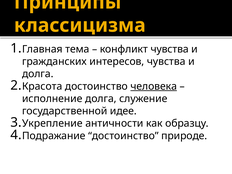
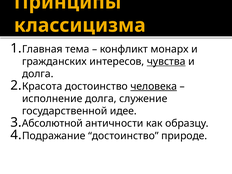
конфликт чувства: чувства -> монарх
чувства at (166, 62) underline: none -> present
Укрепление: Укрепление -> Абсолютной
